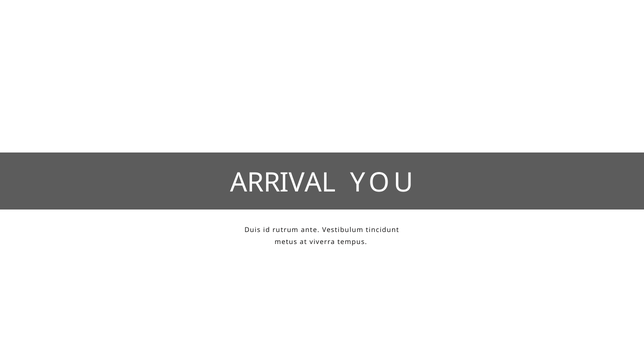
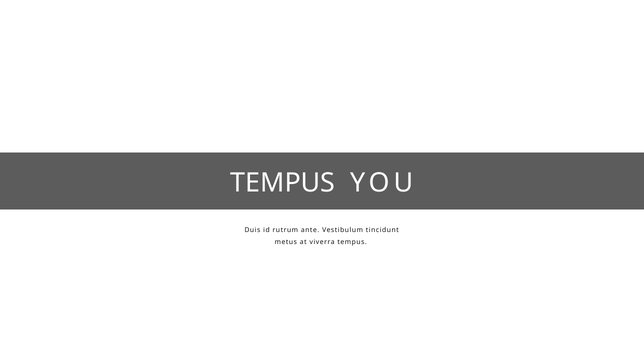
ARRIVAL at (283, 183): ARRIVAL -> TEMPUS
